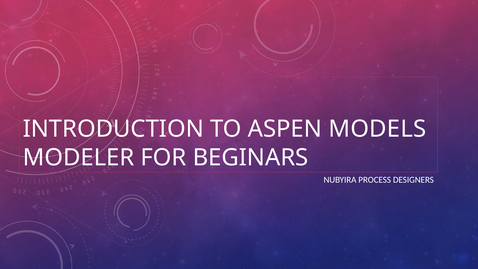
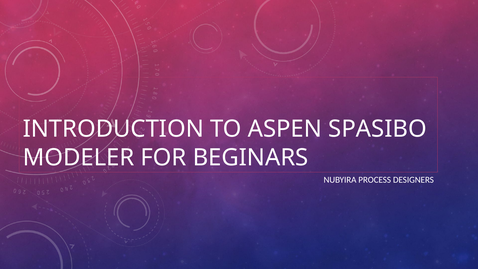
MODELS: MODELS -> SPASIBO
